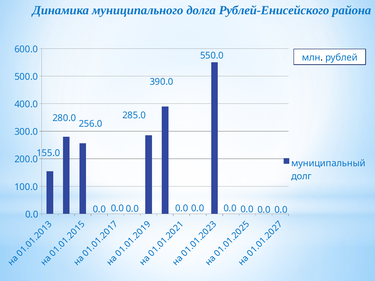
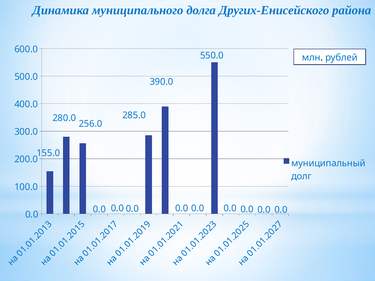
Рублей-Енисейского: Рублей-Енисейского -> Других-Енисейского
